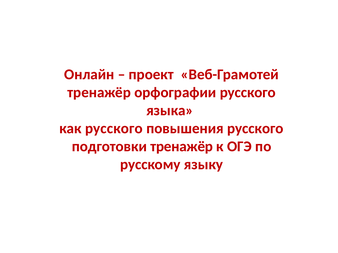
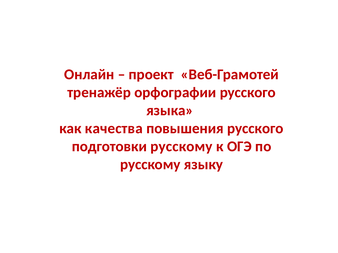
как русского: русского -> качества
подготовки тренажёр: тренажёр -> русскому
